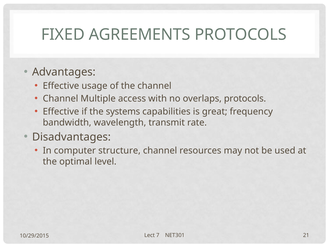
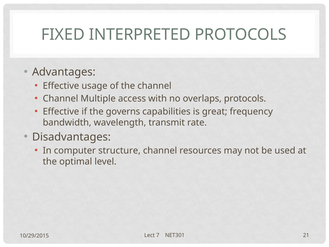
AGREEMENTS: AGREEMENTS -> INTERPRETED
systems: systems -> governs
